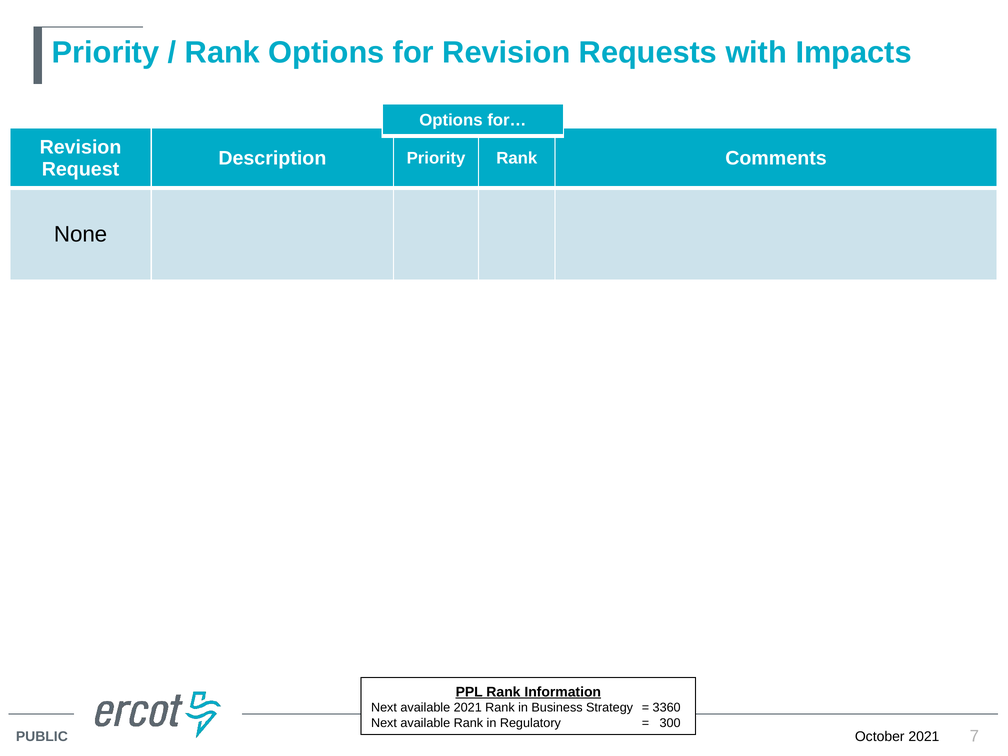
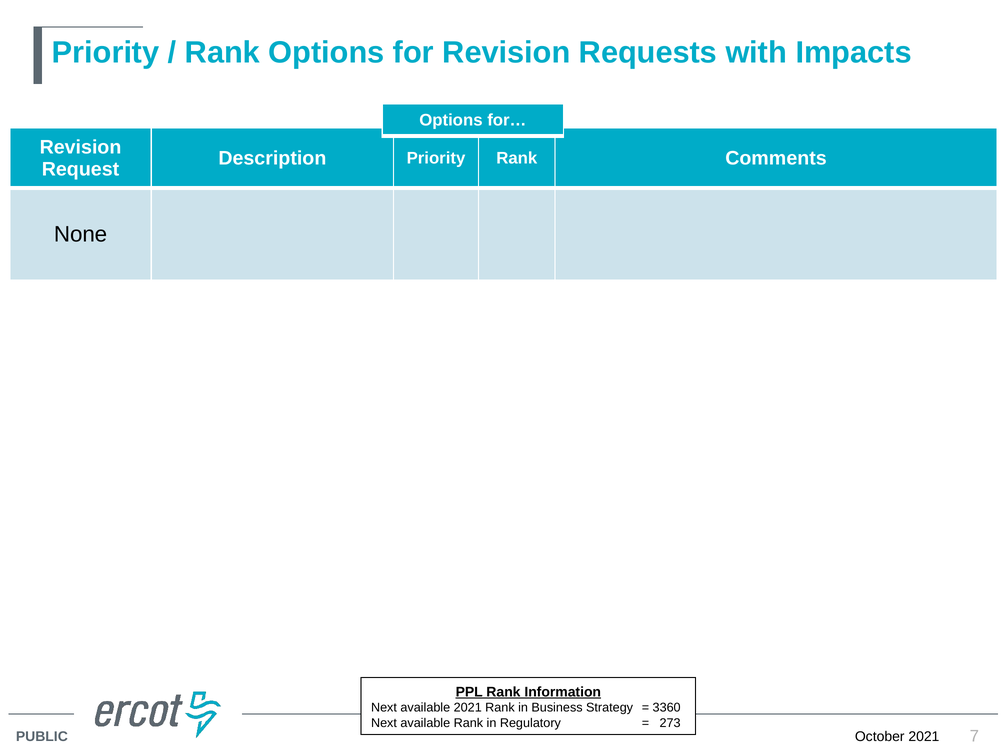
300: 300 -> 273
